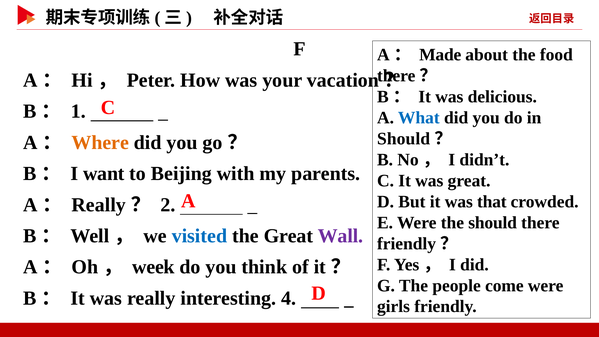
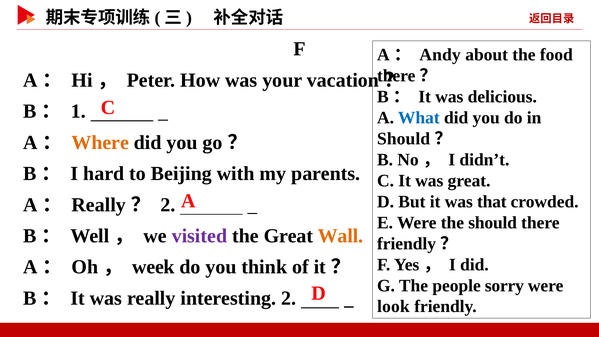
Made: Made -> Andy
want: want -> hard
visited colour: blue -> purple
Wall colour: purple -> orange
come: come -> sorry
interesting 4: 4 -> 2
girls: girls -> look
